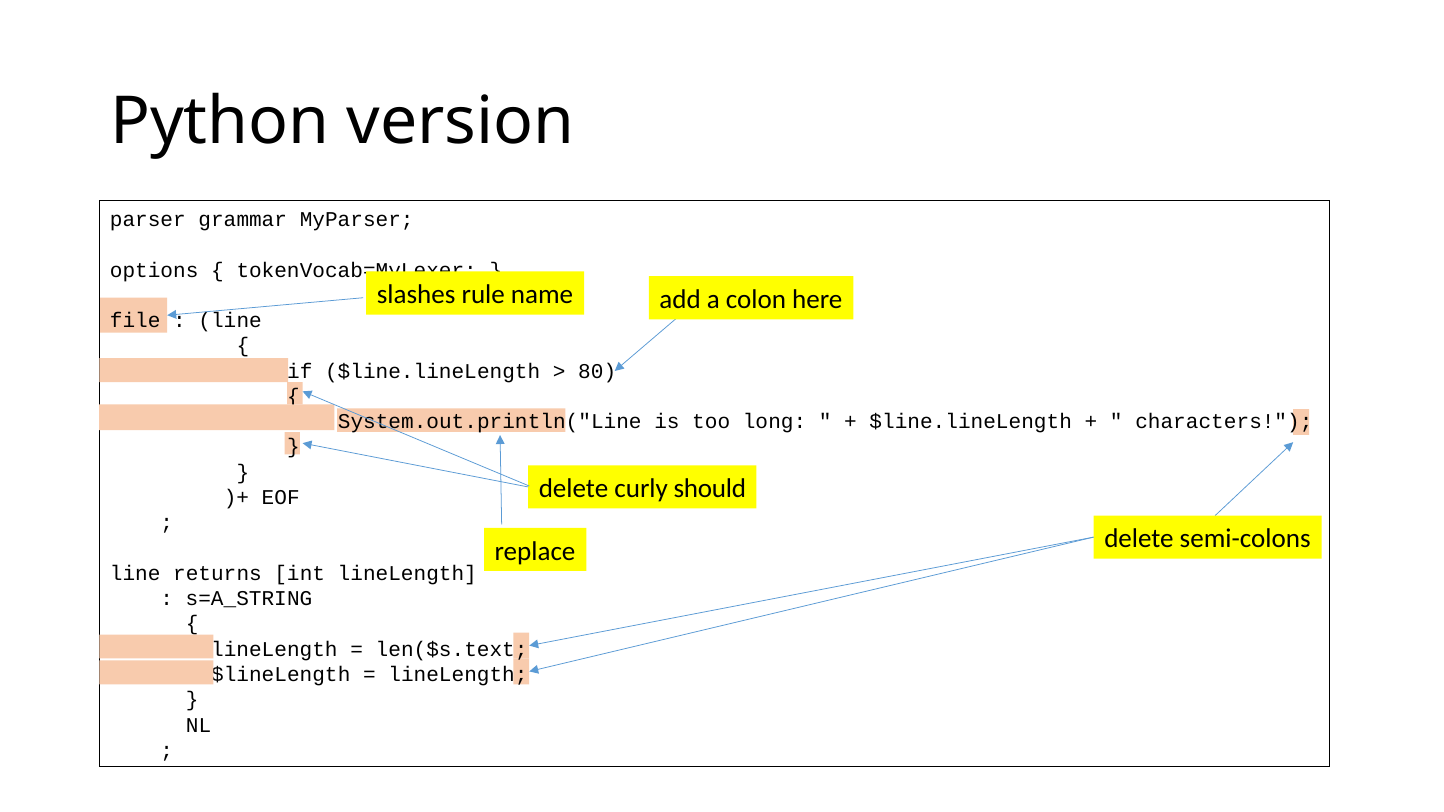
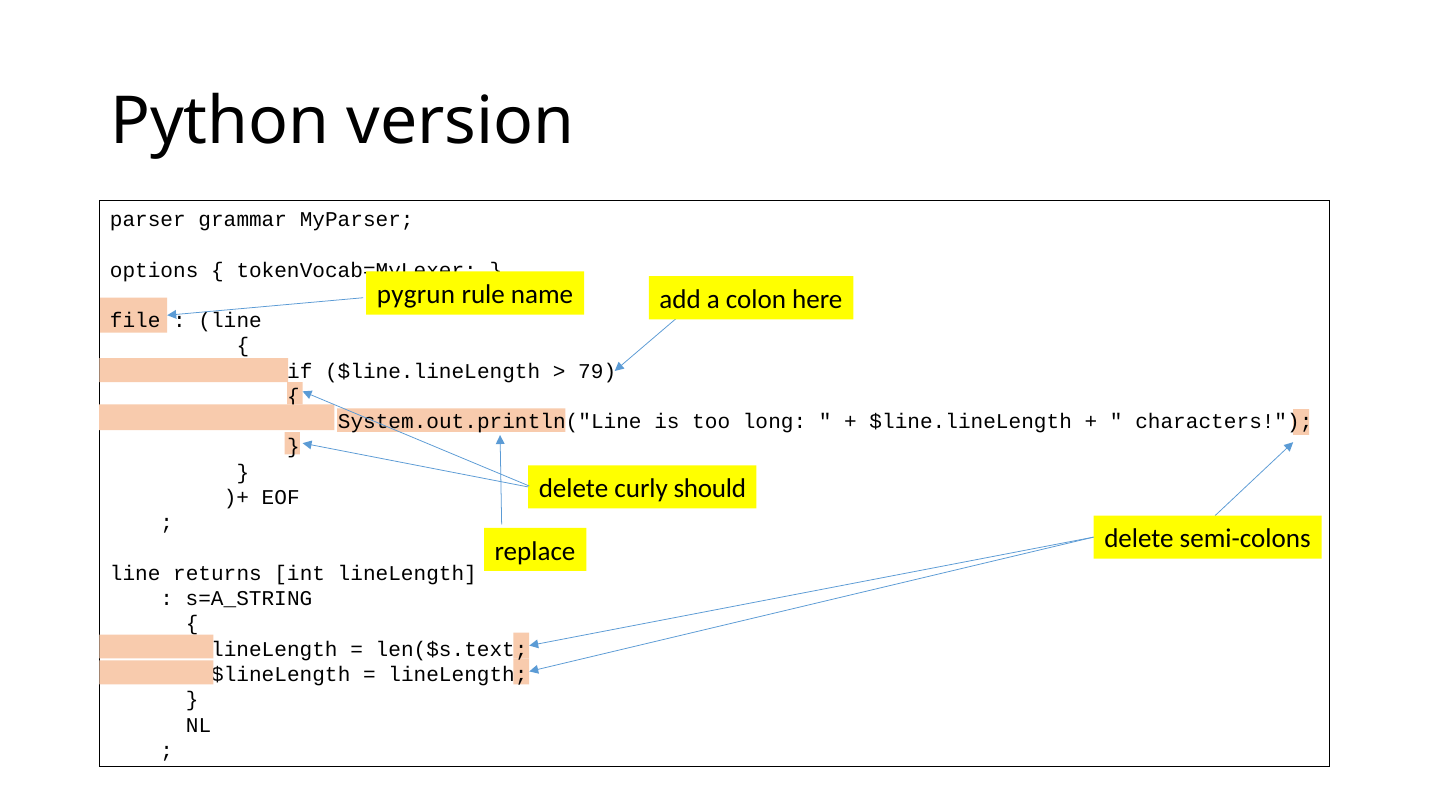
slashes: slashes -> pygrun
80: 80 -> 79
